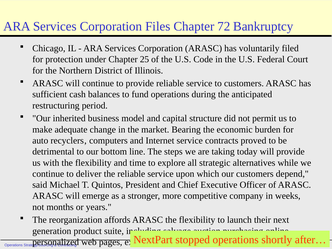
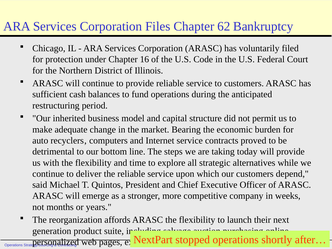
72: 72 -> 62
25: 25 -> 16
